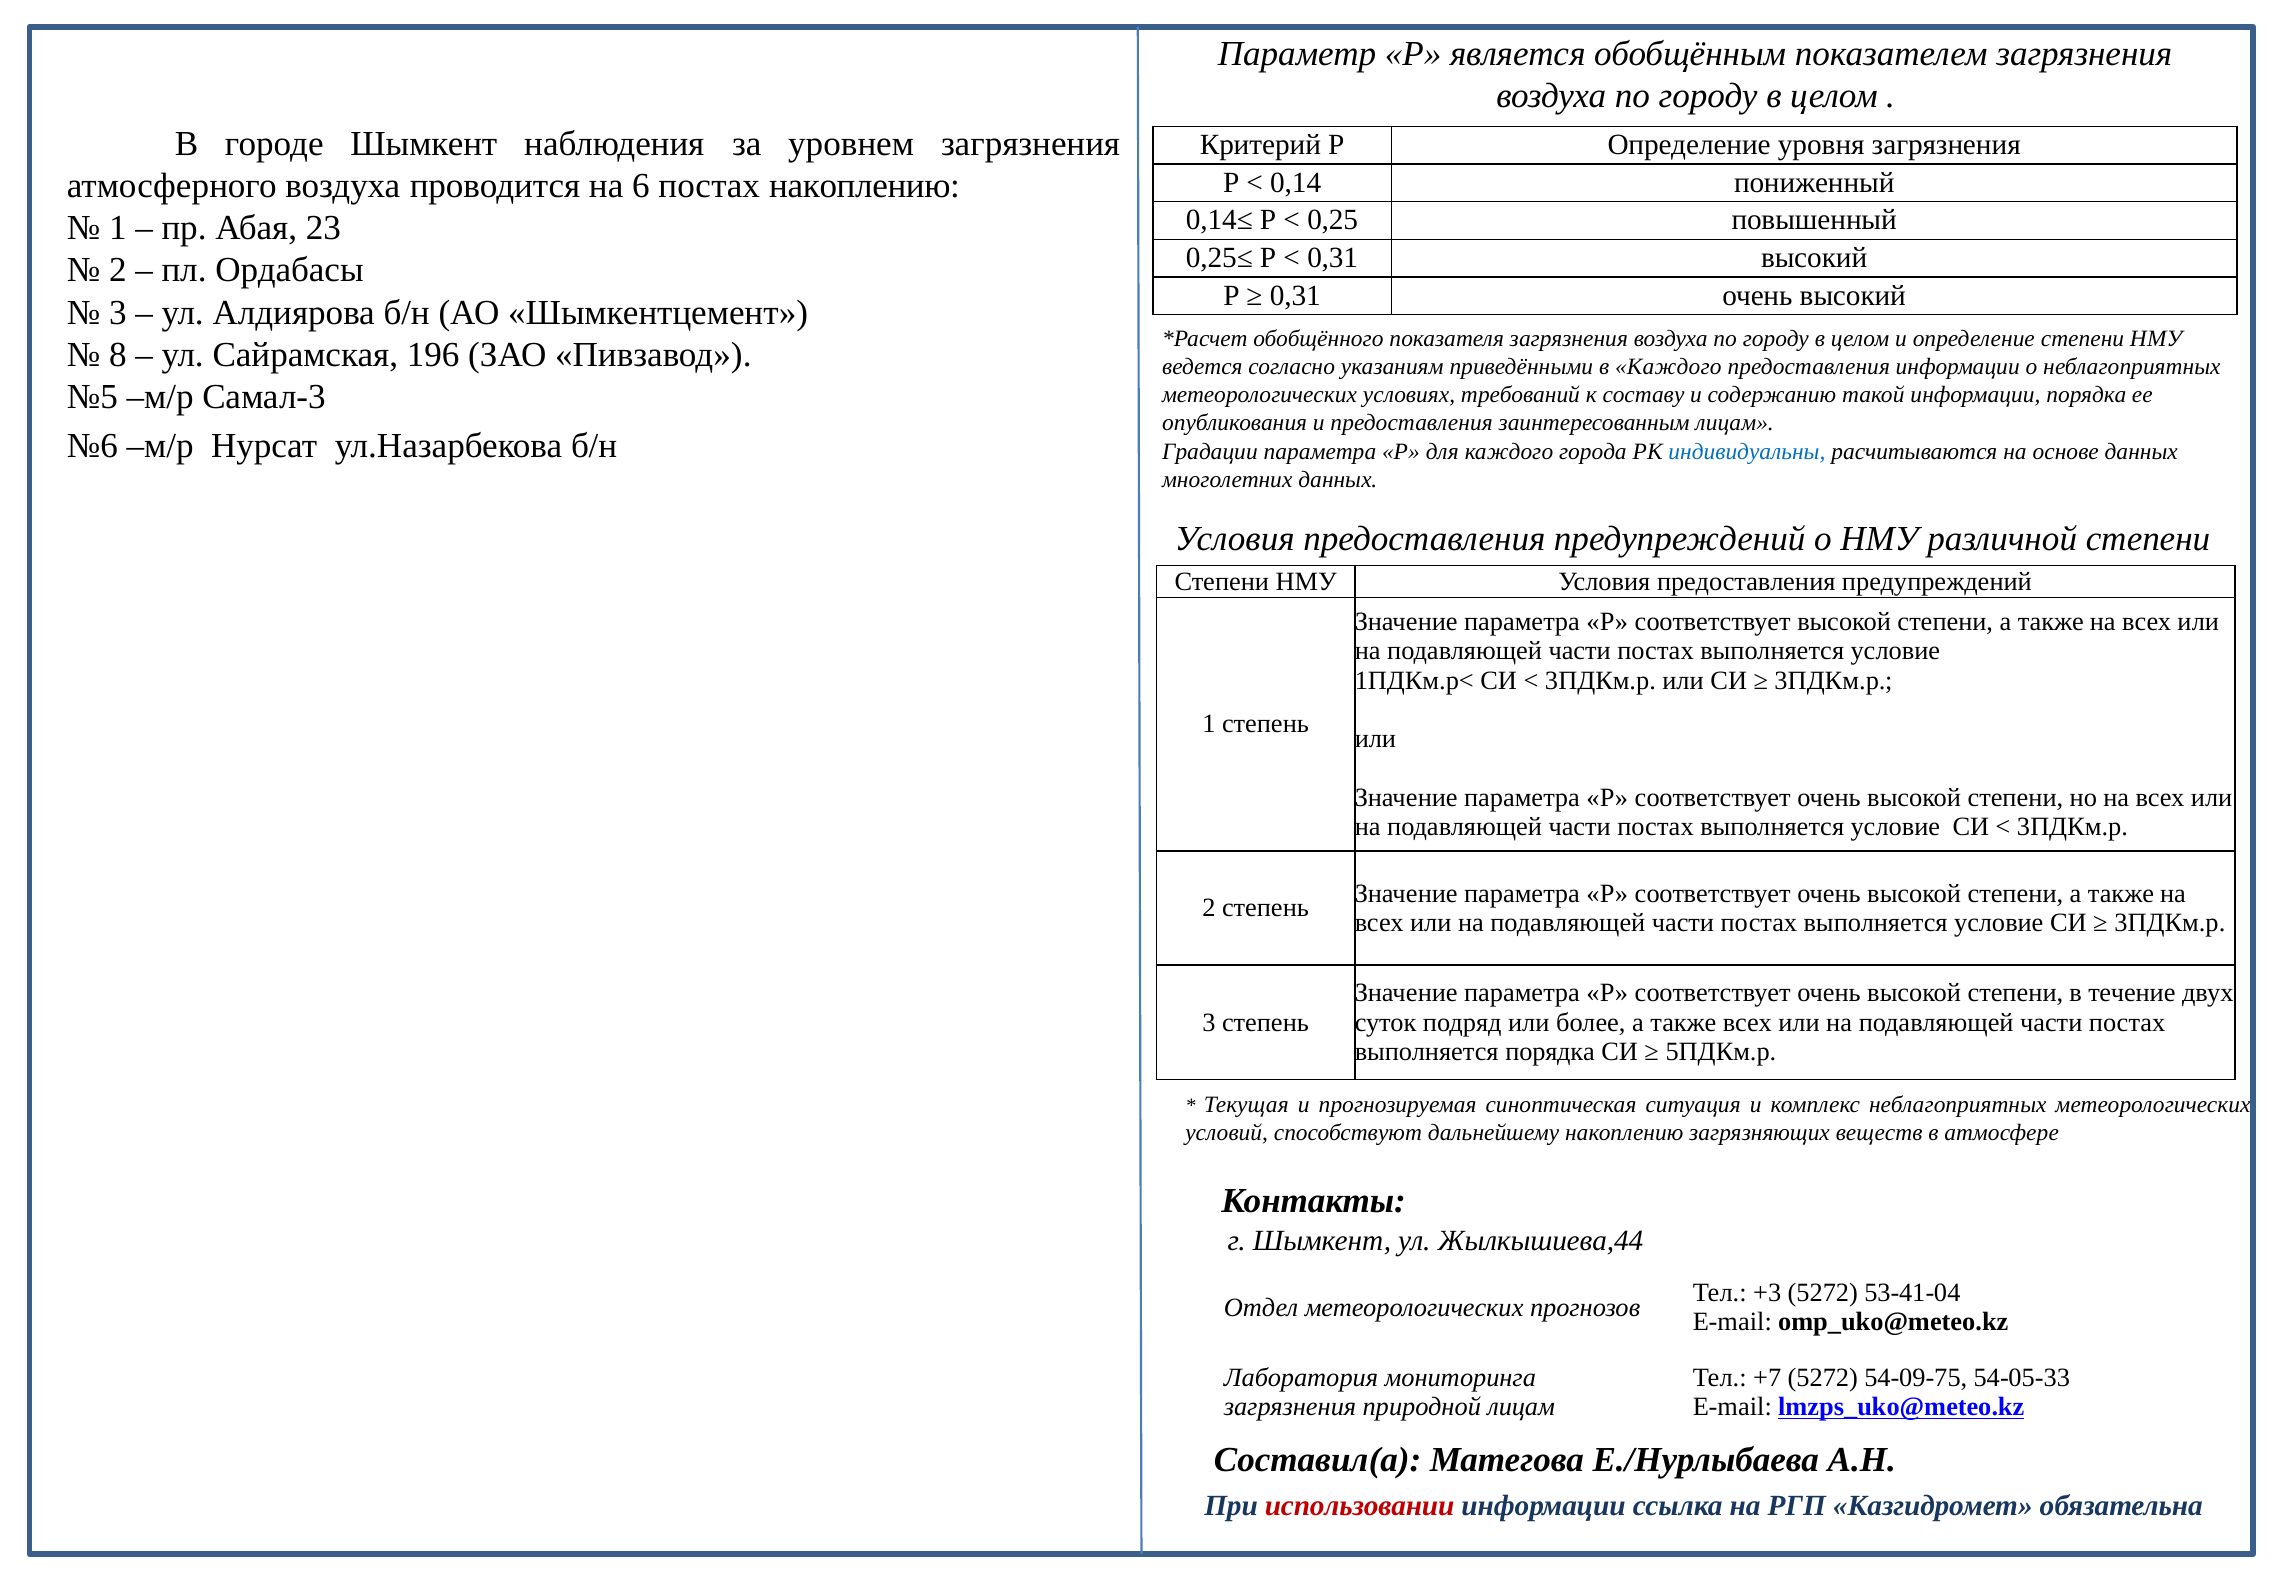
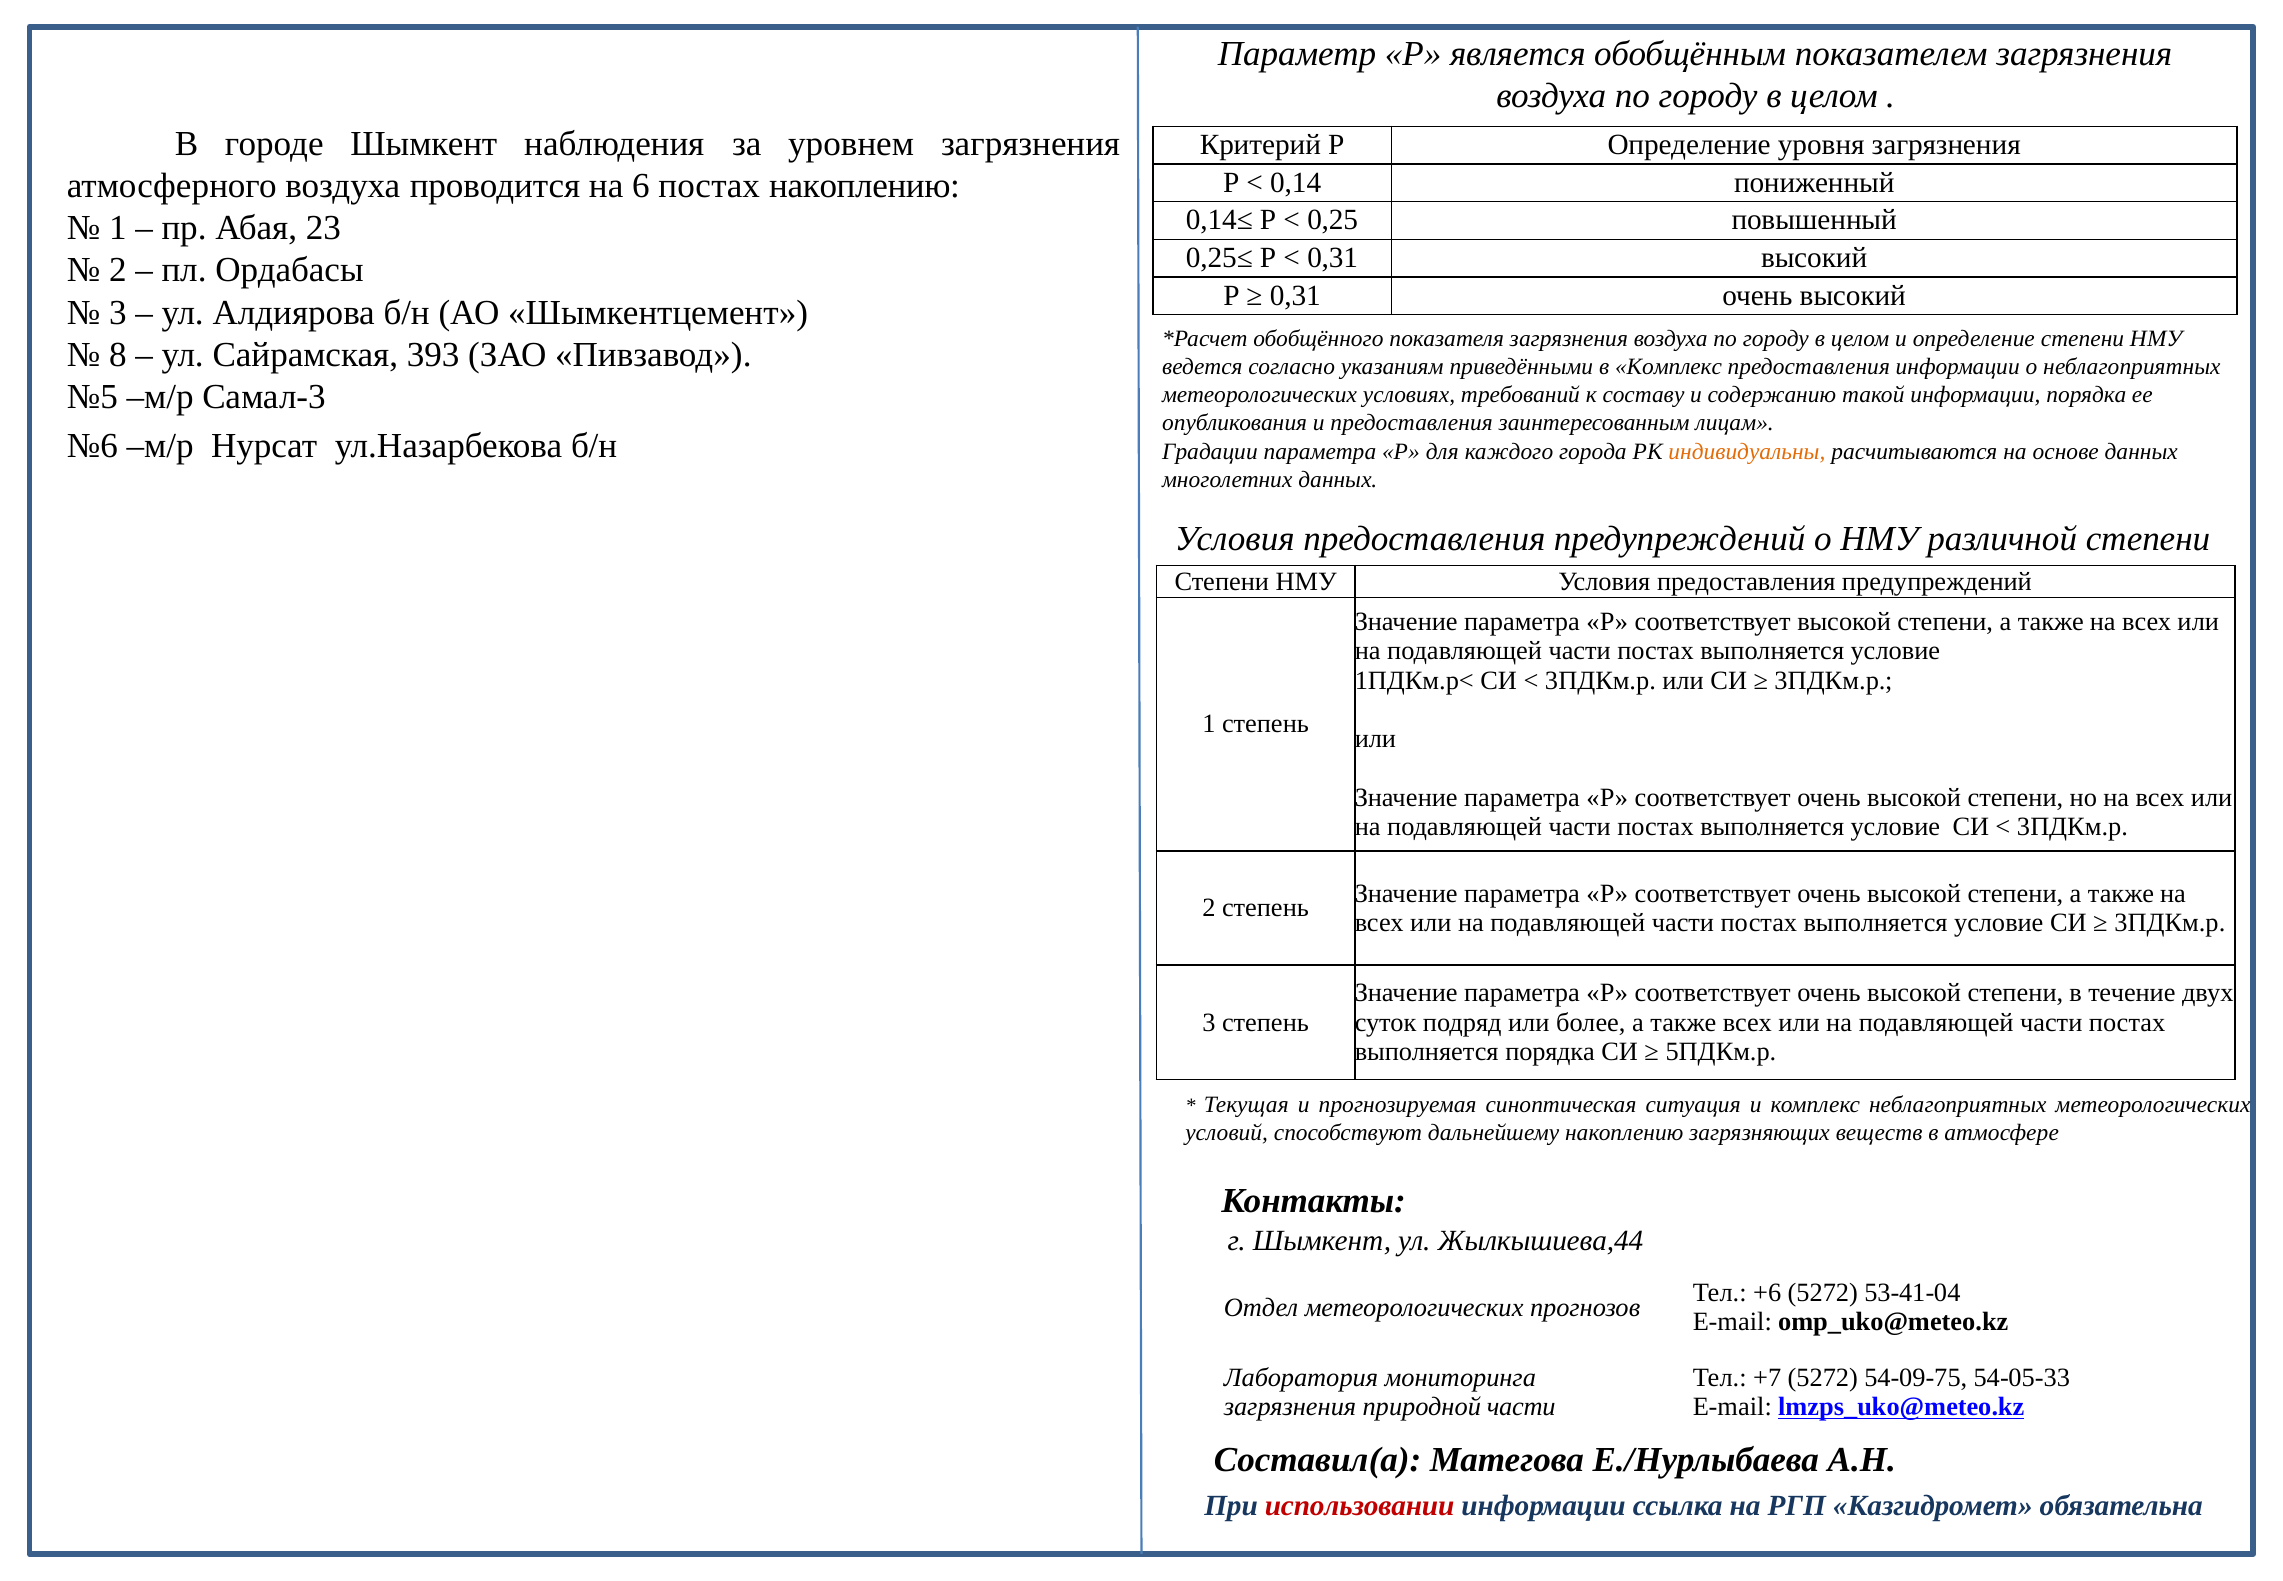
196: 196 -> 393
в Каждого: Каждого -> Комплекс
индивидуальны colour: blue -> orange
+3: +3 -> +6
природной лицам: лицам -> части
